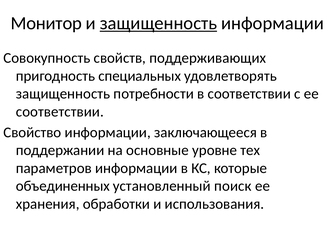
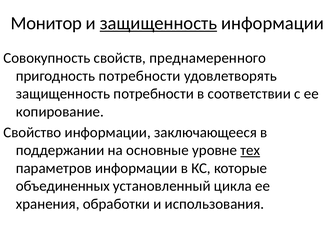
поддерживающих: поддерживающих -> преднамеренного
пригодность специальных: специальных -> потребности
соответствии at (60, 112): соответствии -> копирование
тех underline: none -> present
поиск: поиск -> цикла
